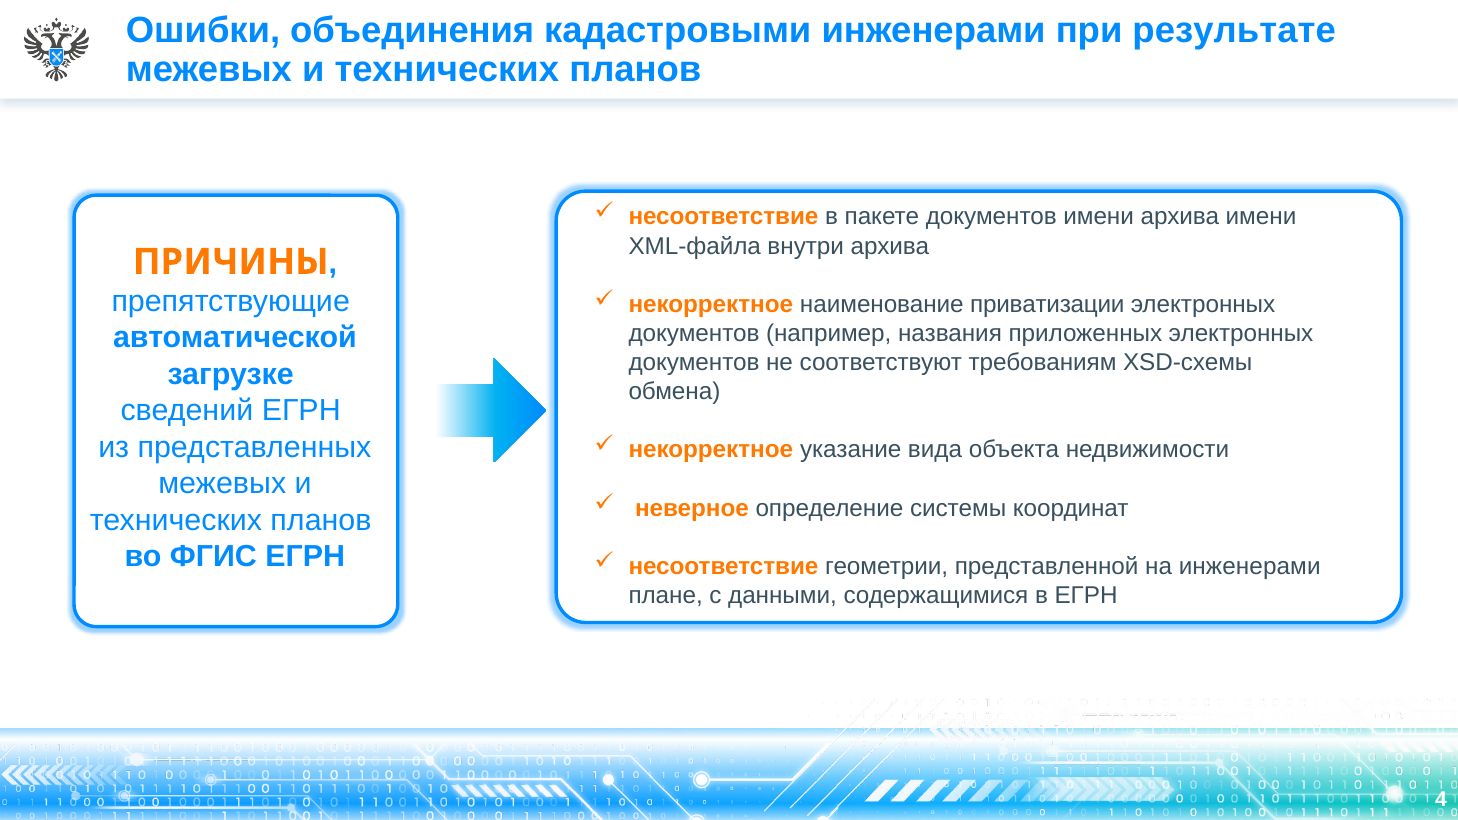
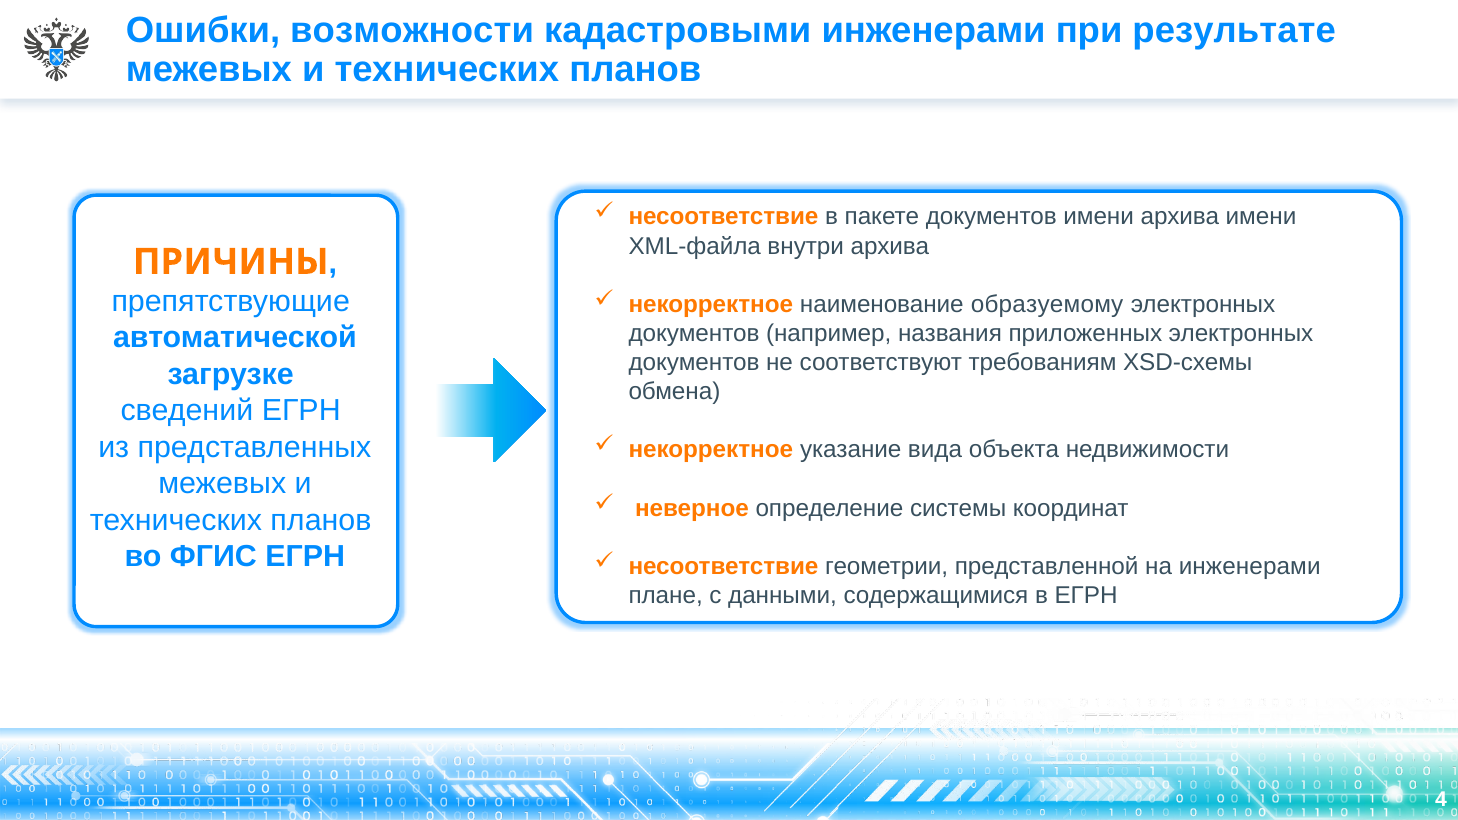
объединения: объединения -> возможности
приватизации: приватизации -> образуемому
